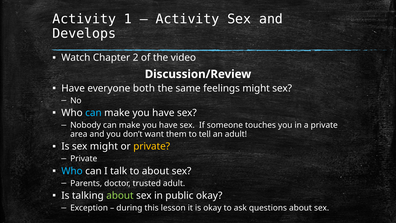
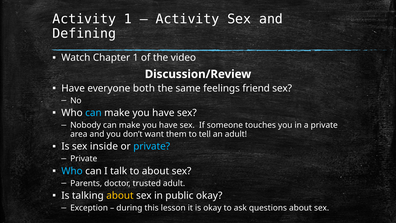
Develops: Develops -> Defining
Chapter 2: 2 -> 1
feelings might: might -> friend
sex might: might -> inside
private at (152, 146) colour: yellow -> light blue
about at (120, 195) colour: light green -> yellow
